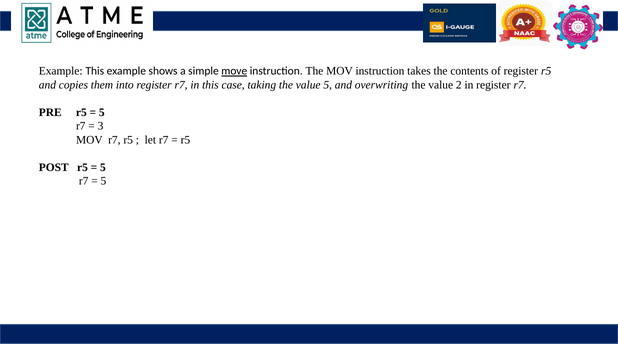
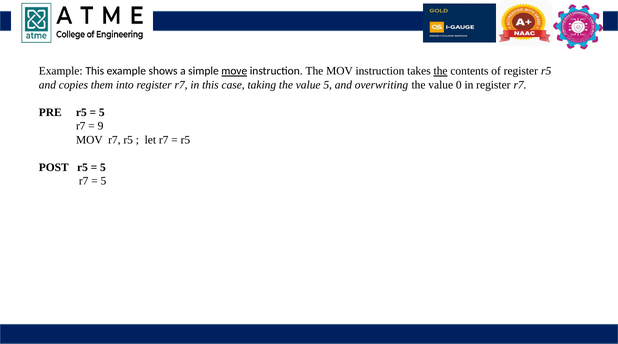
the at (441, 71) underline: none -> present
2: 2 -> 0
3: 3 -> 9
